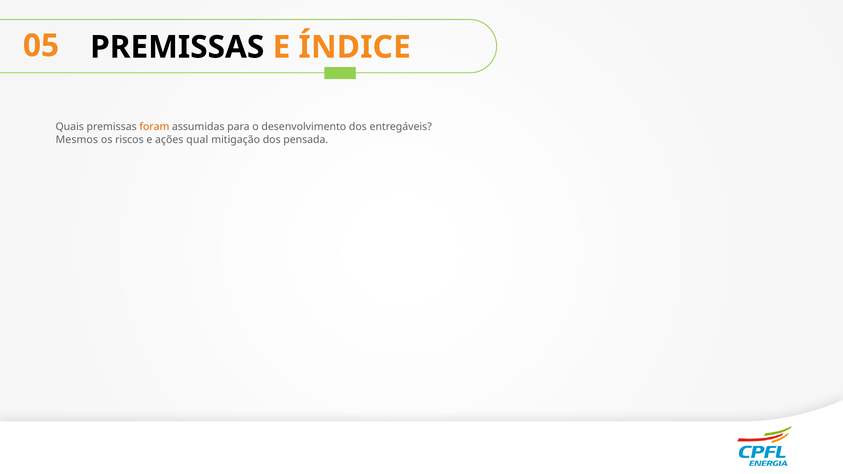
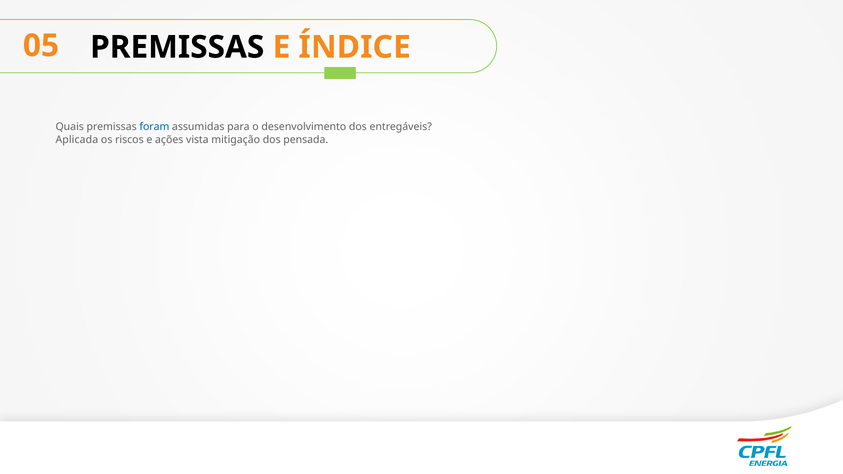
foram colour: orange -> blue
Mesmos: Mesmos -> Aplicada
qual: qual -> vista
